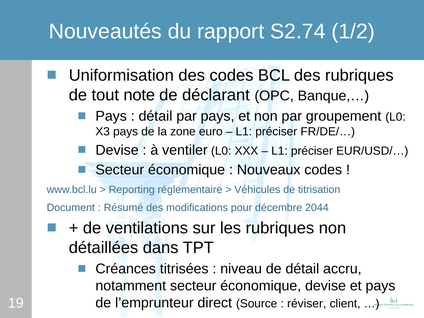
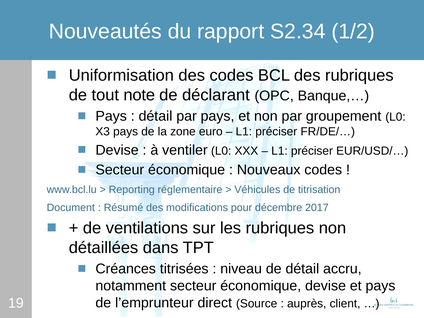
S2.74: S2.74 -> S2.34
2044: 2044 -> 2017
réviser: réviser -> auprès
